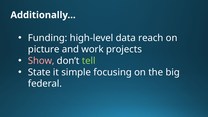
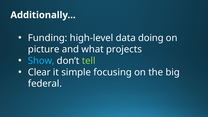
reach: reach -> doing
work: work -> what
Show colour: pink -> light blue
State: State -> Clear
